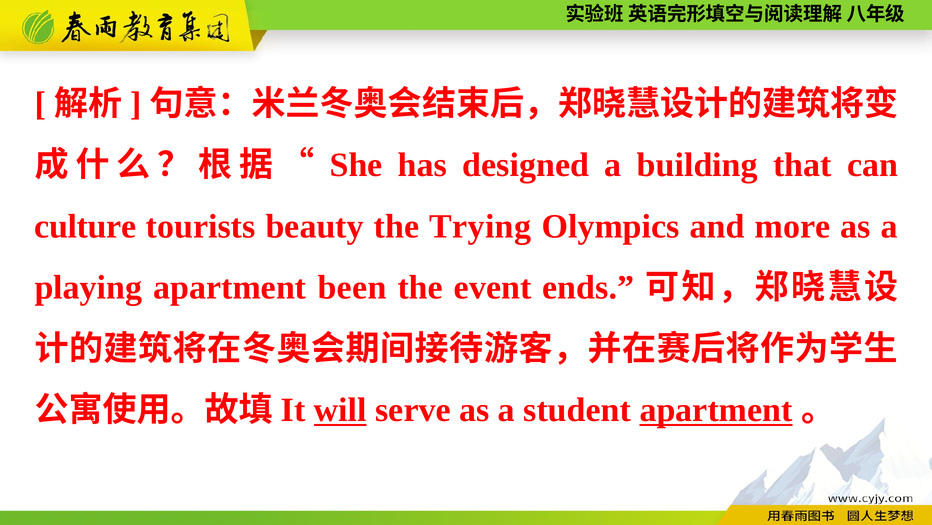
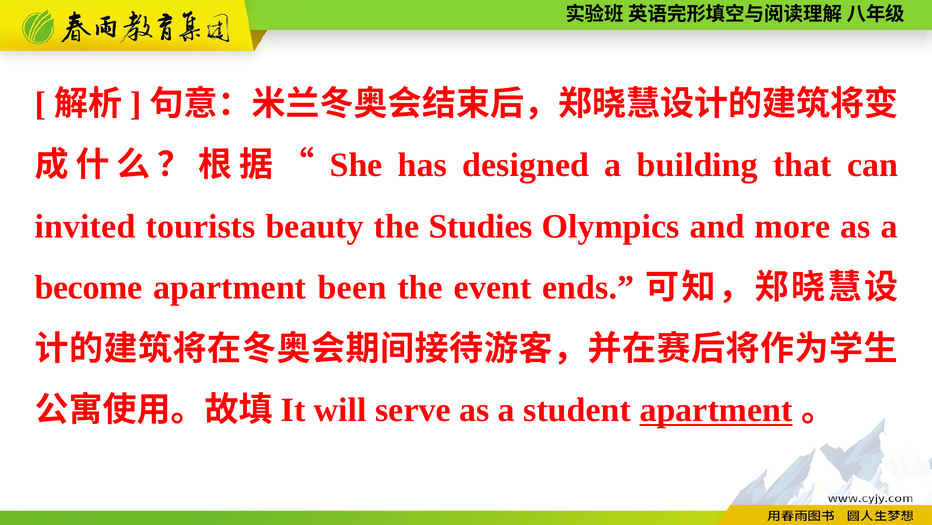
culture: culture -> invited
Trying: Trying -> Studies
playing: playing -> become
will underline: present -> none
